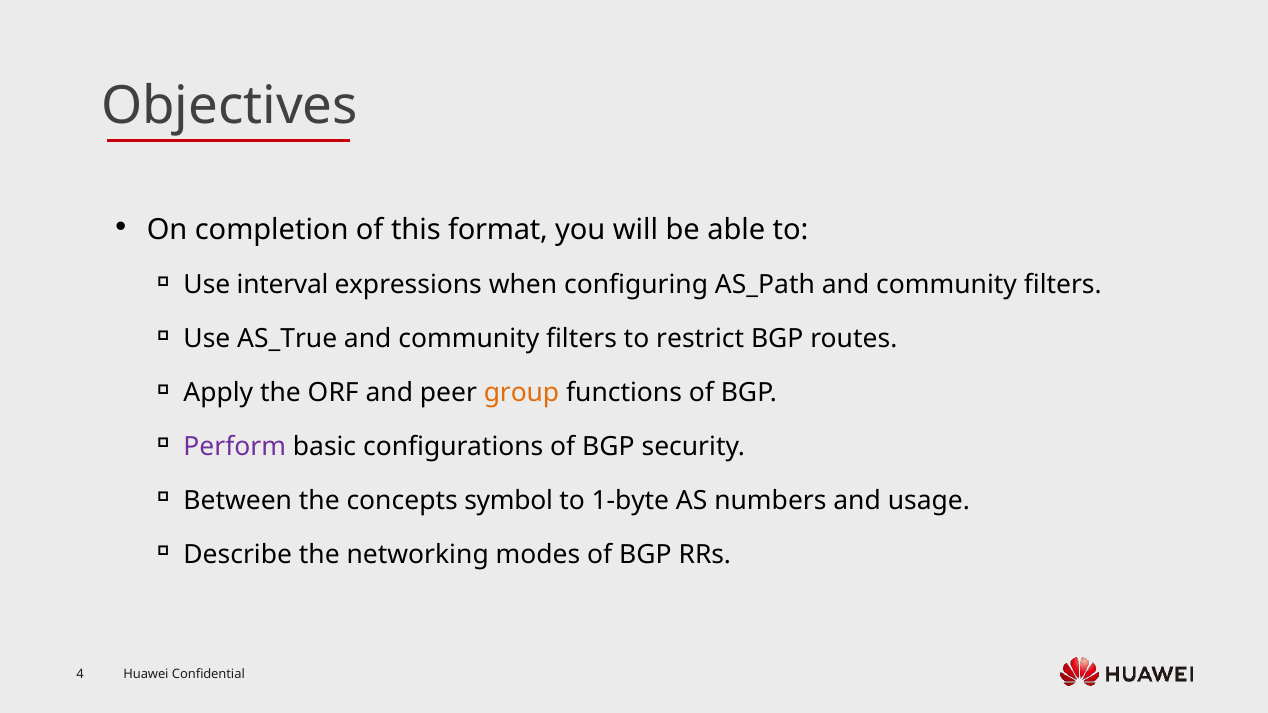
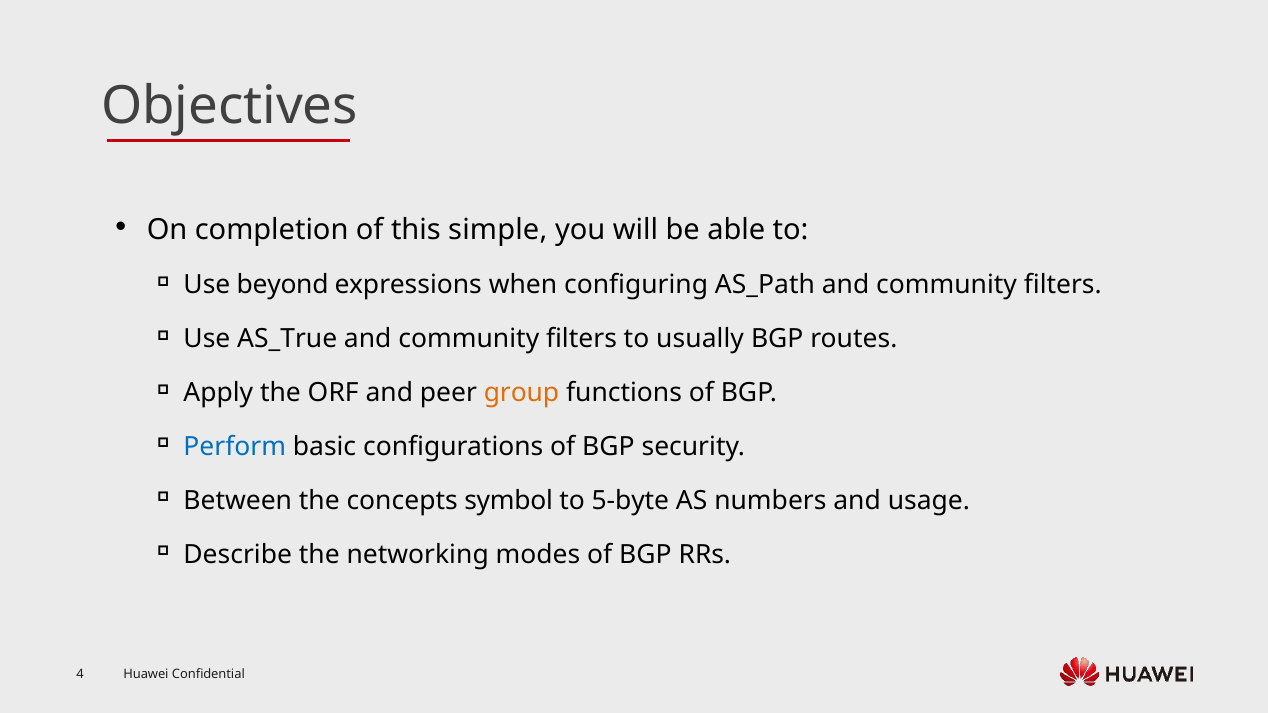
format: format -> simple
interval: interval -> beyond
restrict: restrict -> usually
Perform colour: purple -> blue
1-byte: 1-byte -> 5-byte
